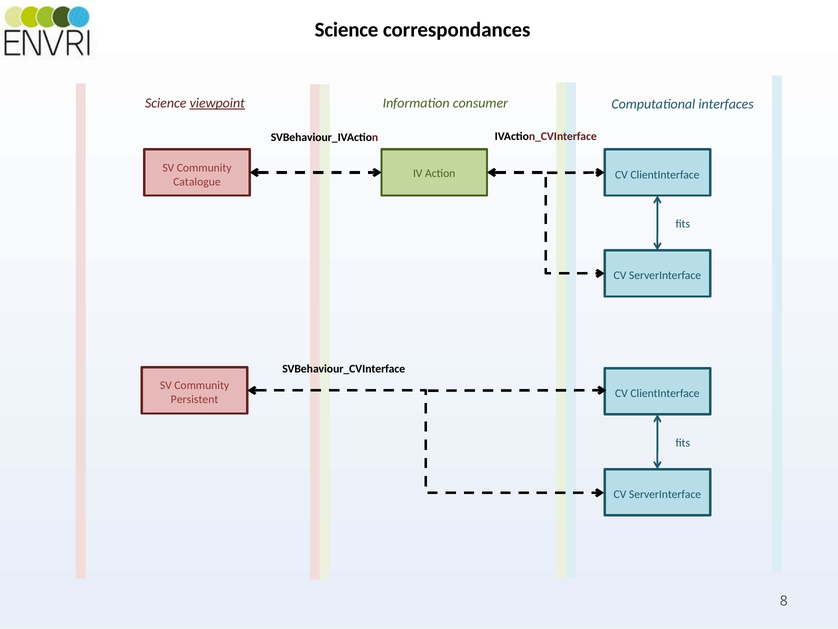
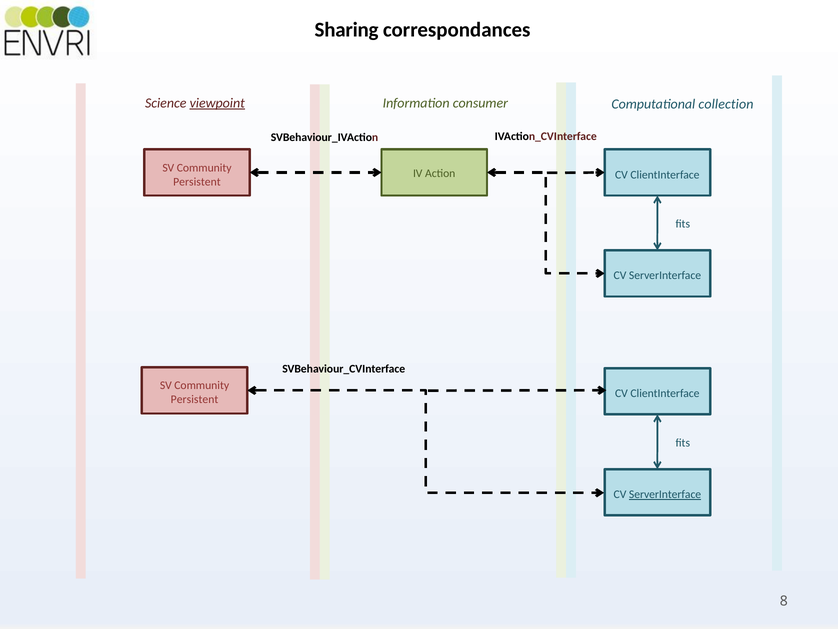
Science at (347, 30): Science -> Sharing
interfaces: interfaces -> collection
Catalogue at (197, 182): Catalogue -> Persistent
ServerInterface at (665, 494) underline: none -> present
